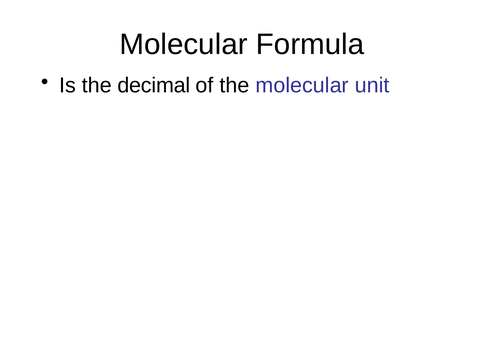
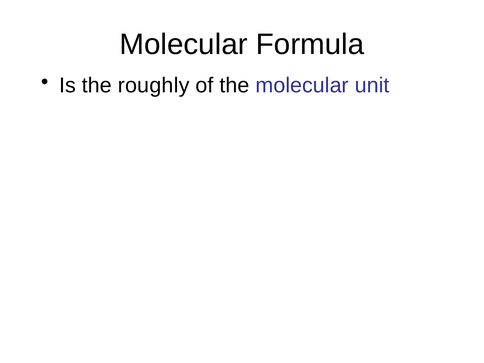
decimal: decimal -> roughly
